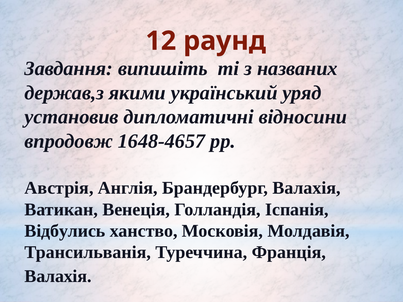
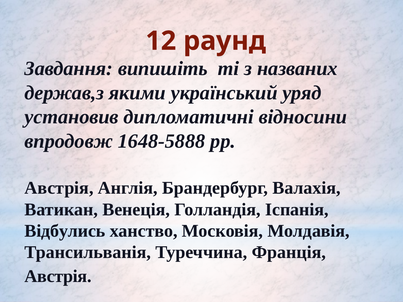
1648-4657: 1648-4657 -> 1648-5888
Валахія at (58, 276): Валахія -> Австрія
